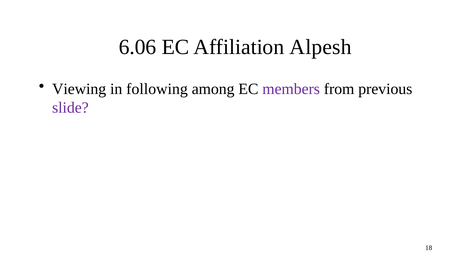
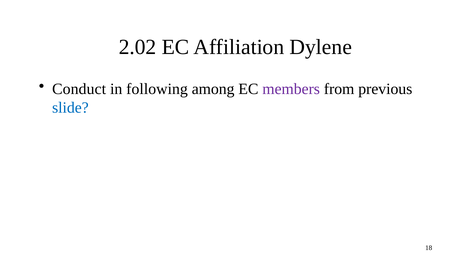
6.06: 6.06 -> 2.02
Alpesh: Alpesh -> Dylene
Viewing: Viewing -> Conduct
slide colour: purple -> blue
